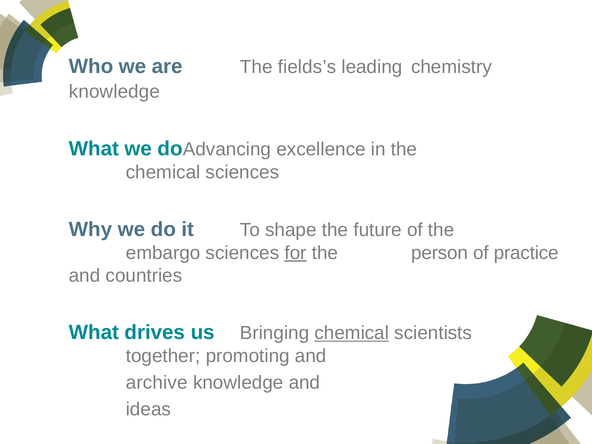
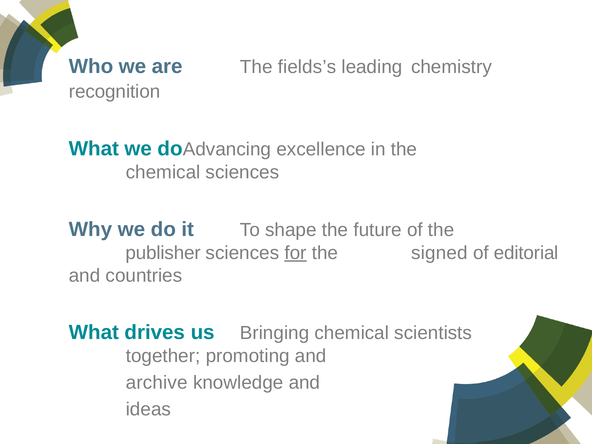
knowledge at (114, 91): knowledge -> recognition
embargo: embargo -> publisher
person: person -> signed
practice: practice -> editorial
chemical at (352, 333) underline: present -> none
